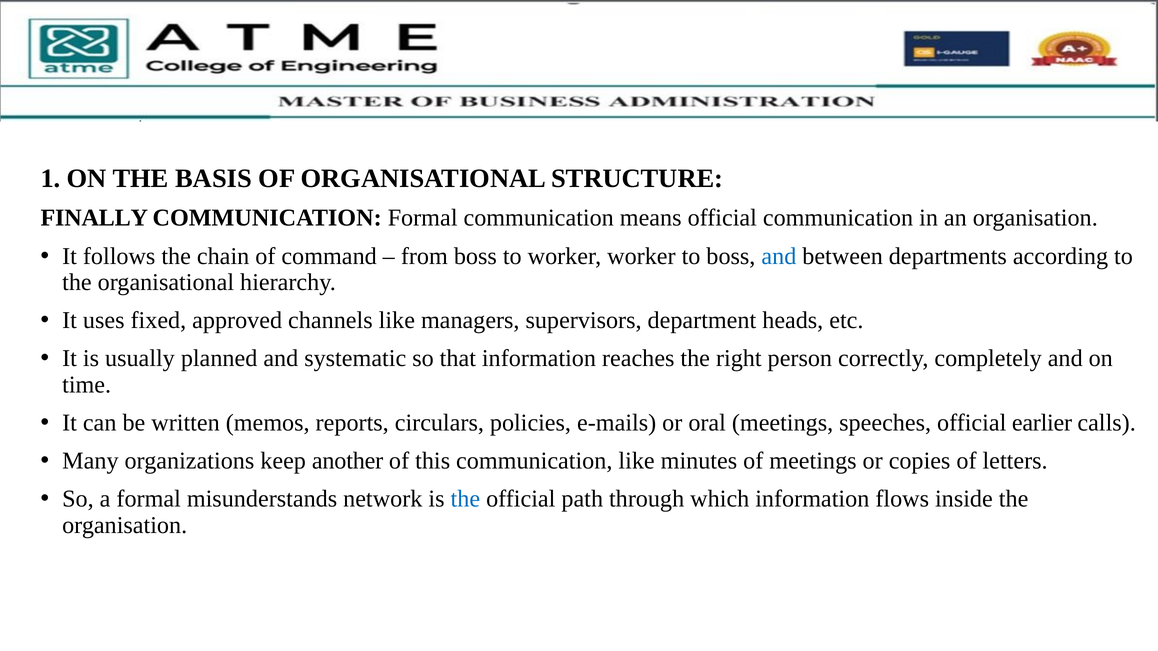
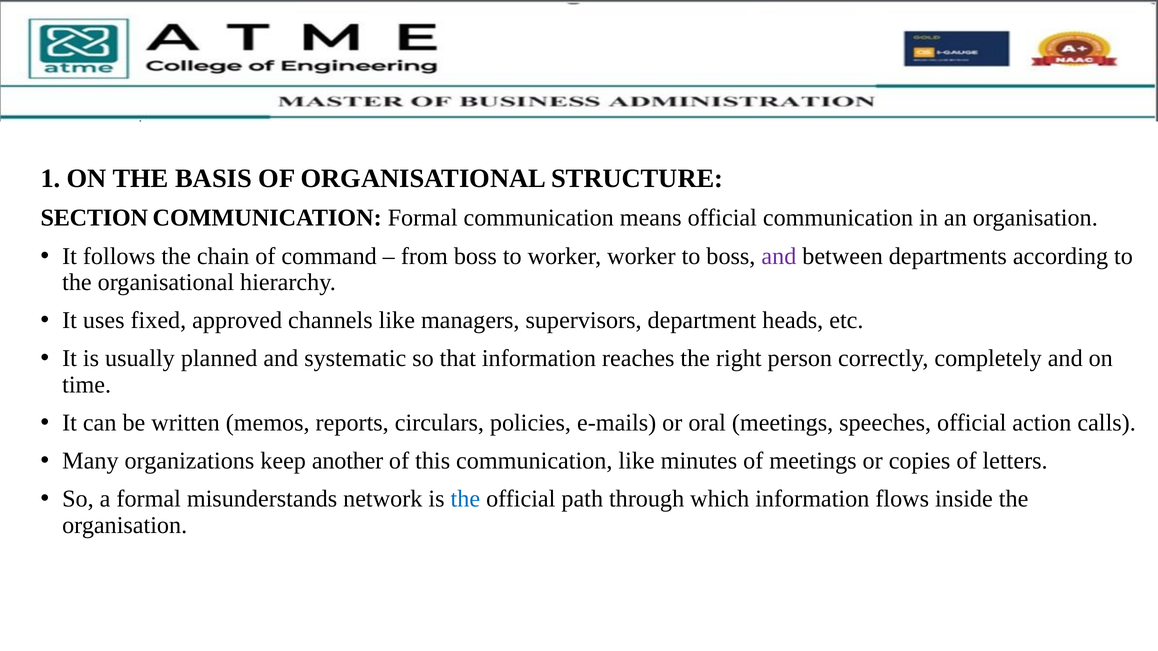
FINALLY: FINALLY -> SECTION
and at (779, 256) colour: blue -> purple
earlier: earlier -> action
